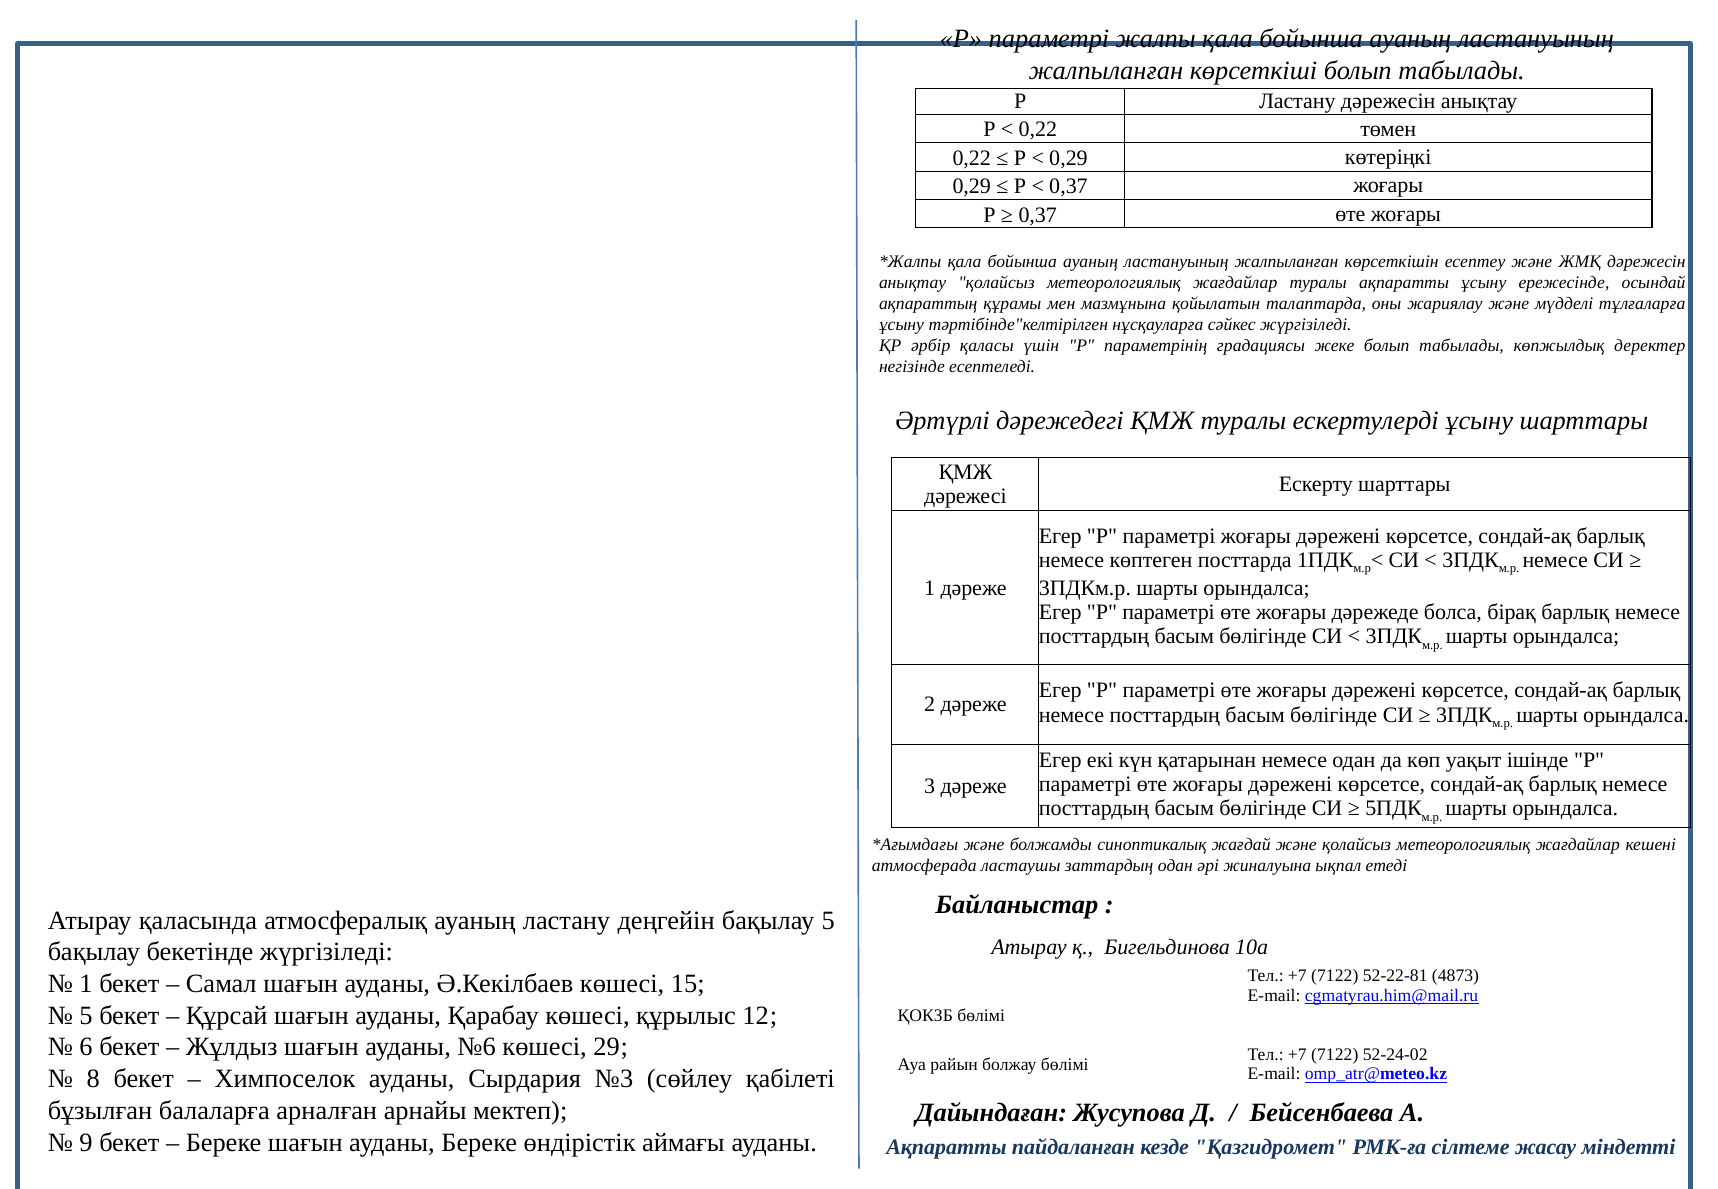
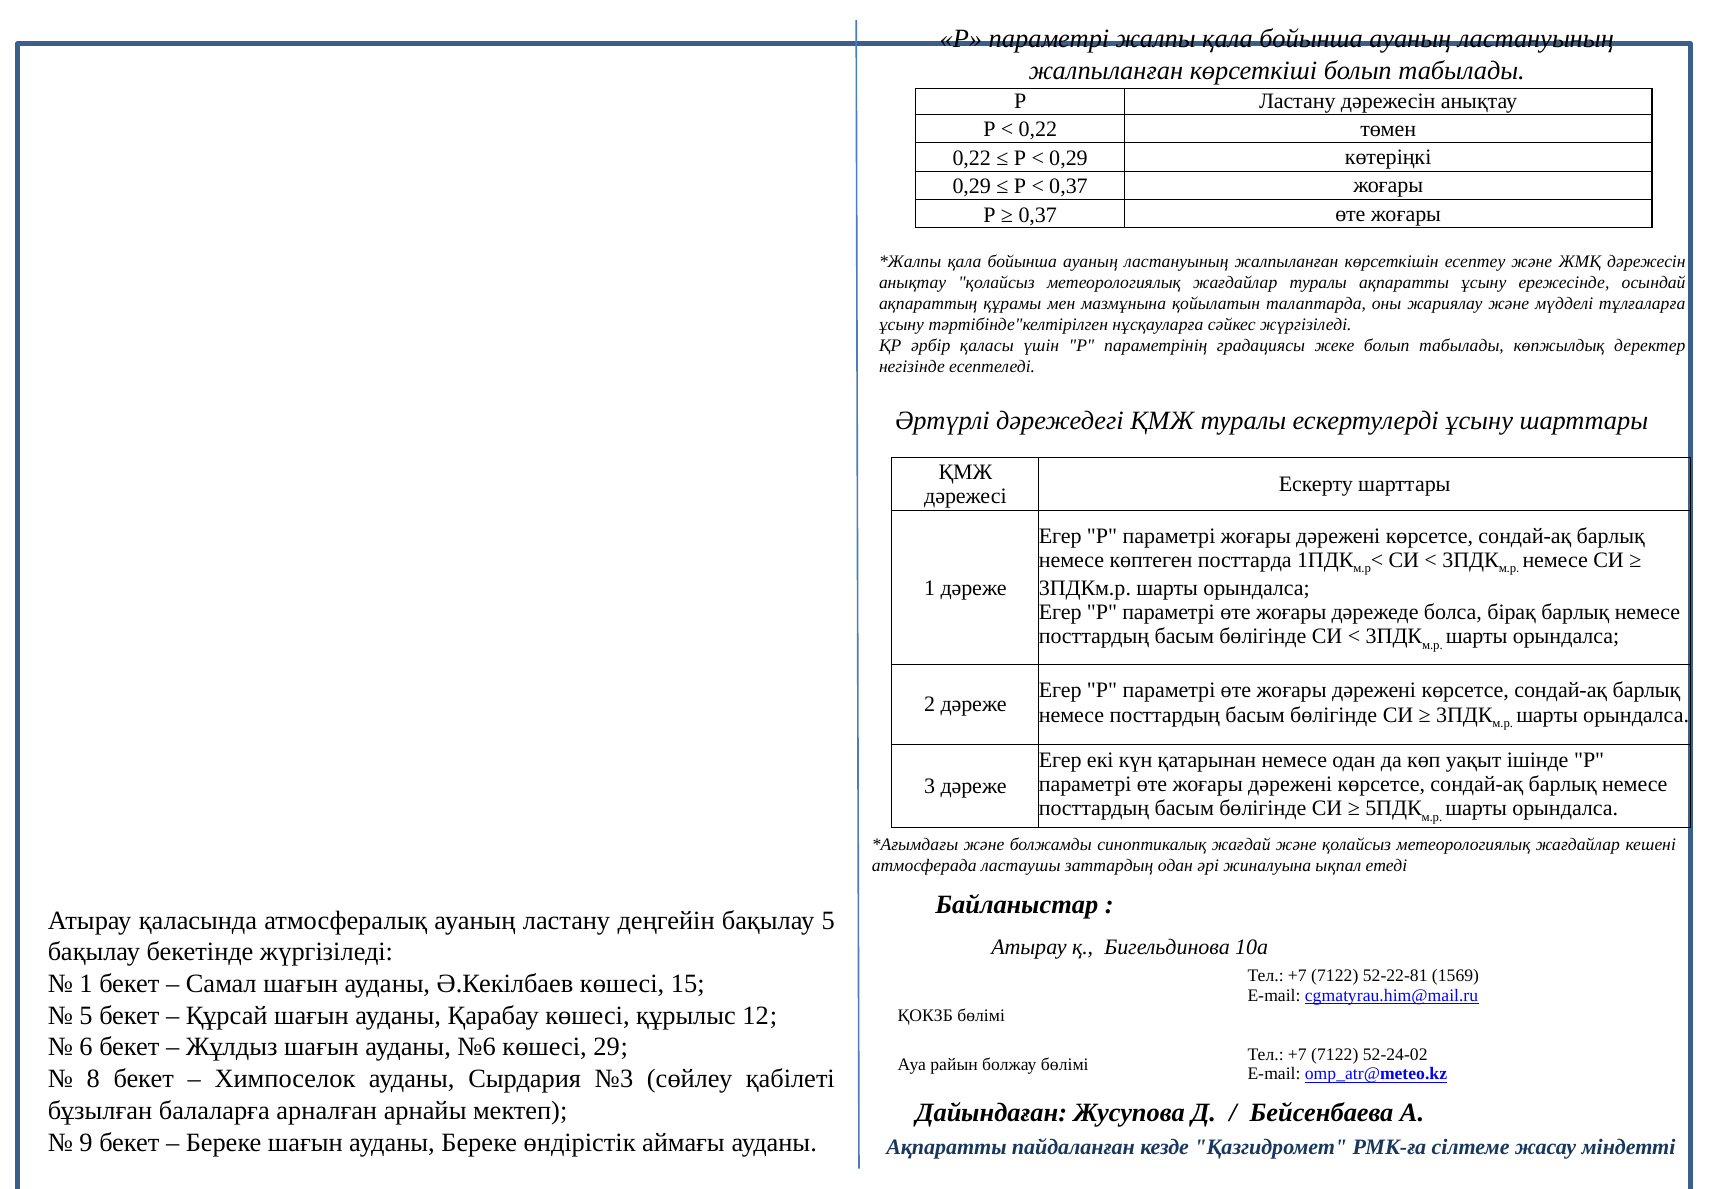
4873: 4873 -> 1569
